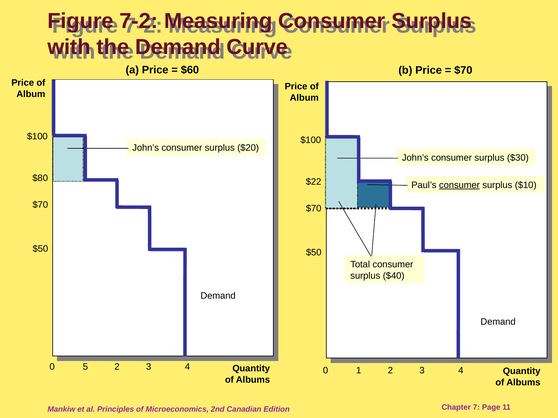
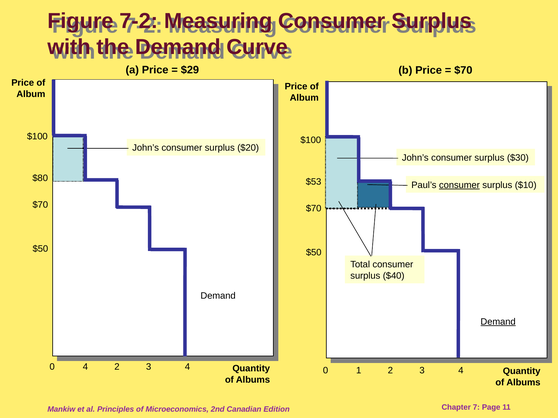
$60: $60 -> $29
$22: $22 -> $53
Demand at (498, 322) underline: none -> present
0 5: 5 -> 4
